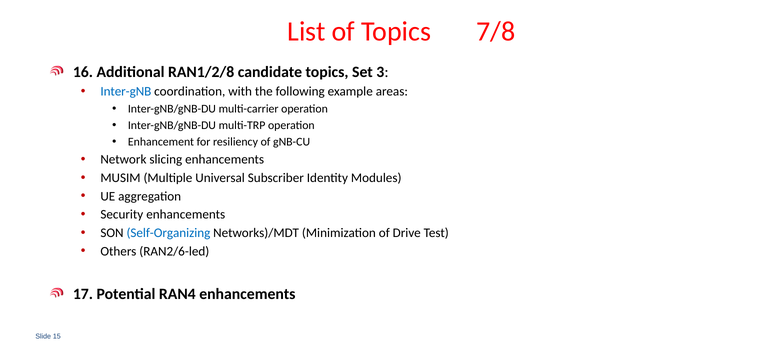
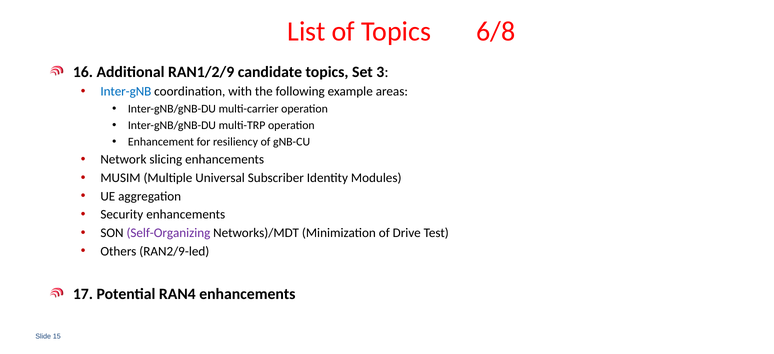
7/8: 7/8 -> 6/8
RAN1/2/8: RAN1/2/8 -> RAN1/2/9
Self-Organizing colour: blue -> purple
RAN2/6-led: RAN2/6-led -> RAN2/9-led
